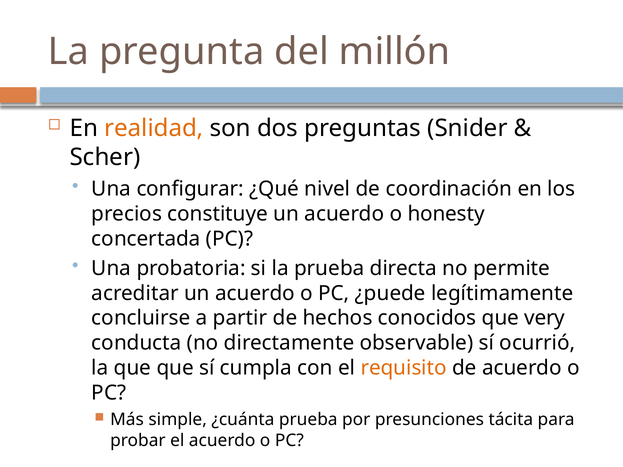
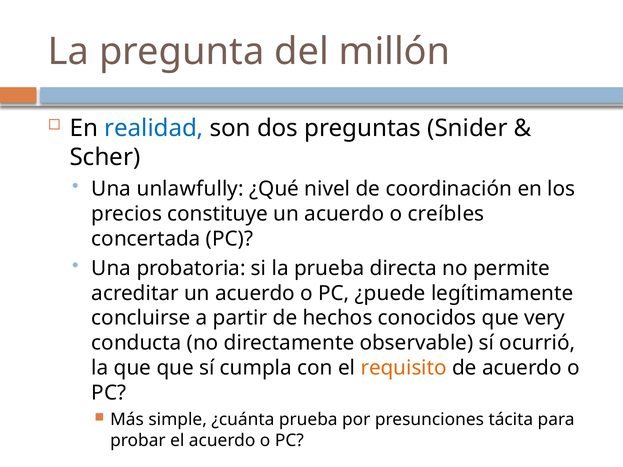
realidad colour: orange -> blue
configurar: configurar -> unlawfully
honesty: honesty -> creíbles
